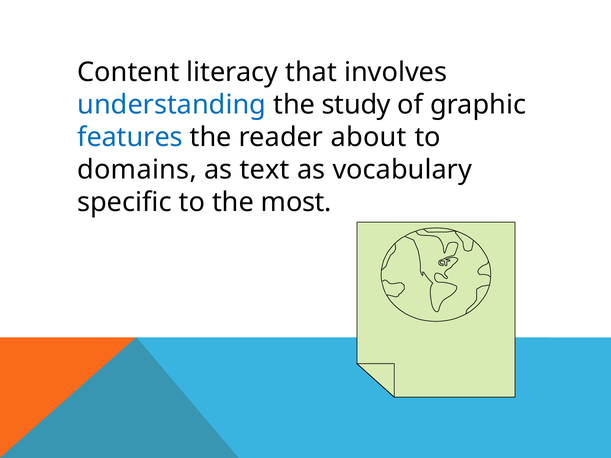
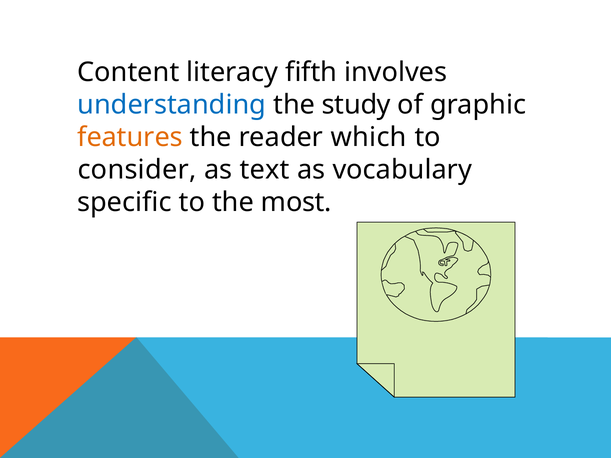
that: that -> fifth
features colour: blue -> orange
about: about -> which
domains: domains -> consider
